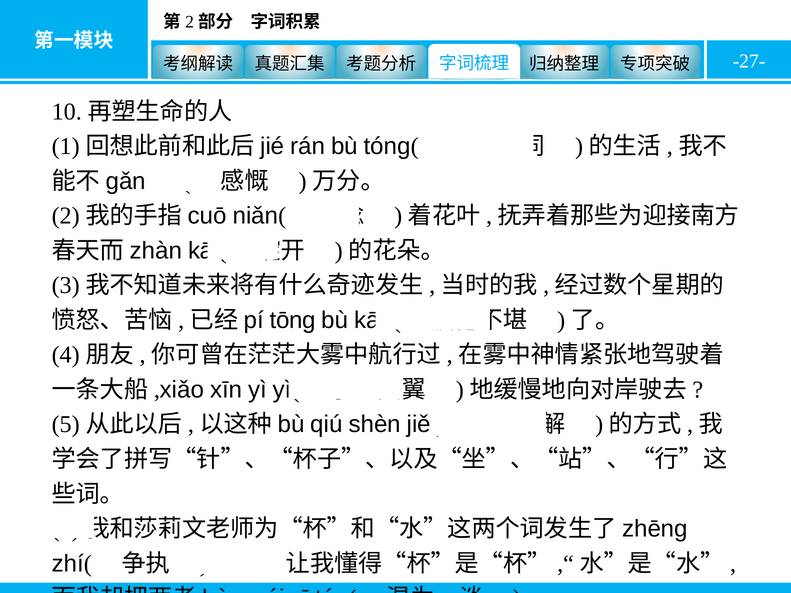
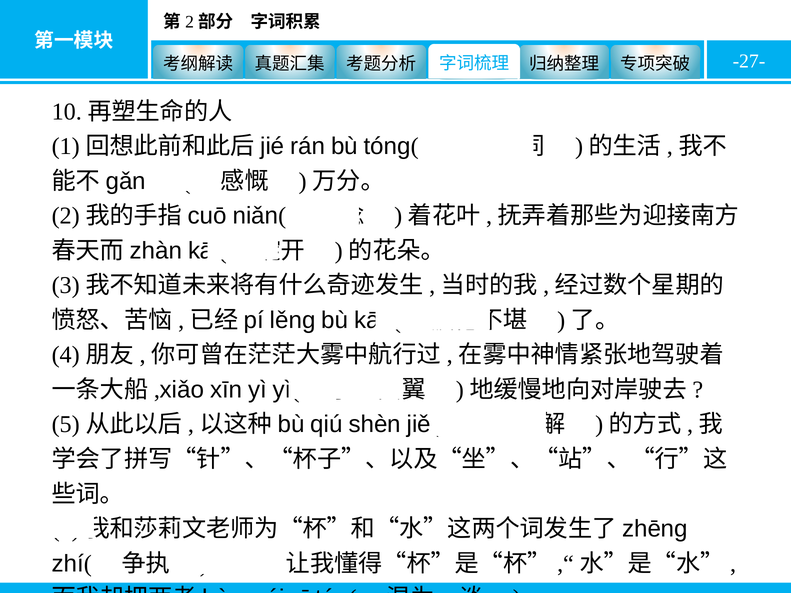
tōng: tōng -> lěng
